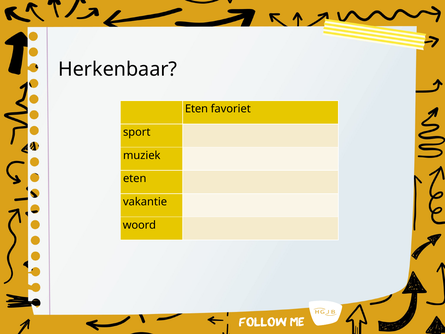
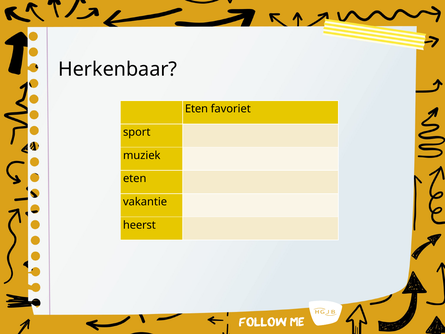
woord: woord -> heerst
